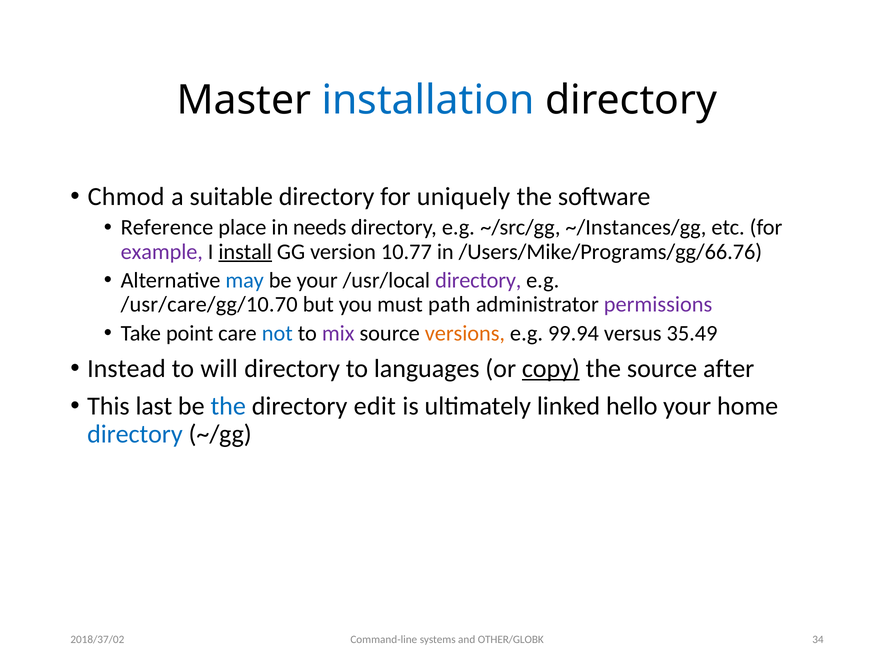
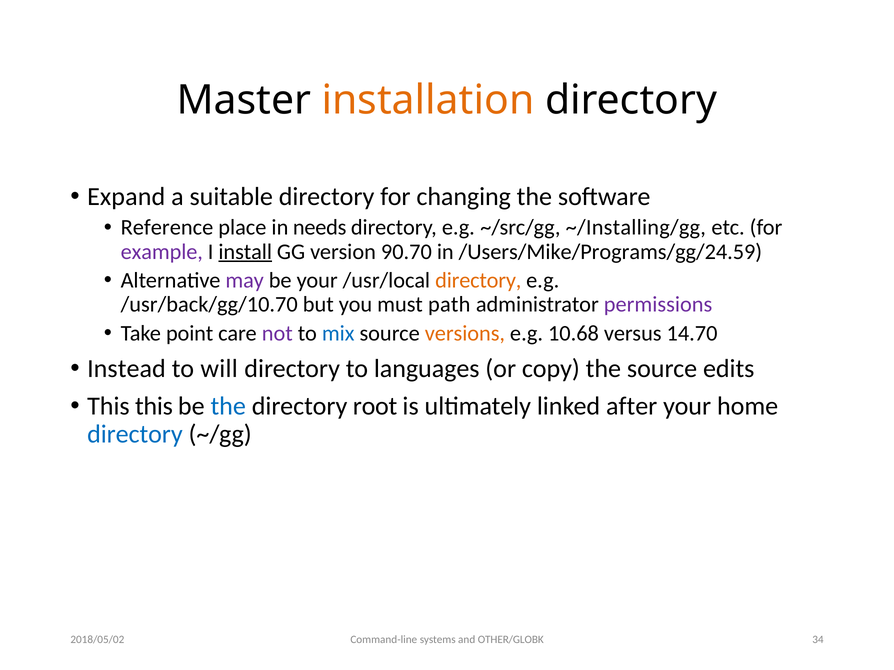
installation colour: blue -> orange
Chmod: Chmod -> Expand
uniquely: uniquely -> changing
~/Instances/gg: ~/Instances/gg -> ~/Installing/gg
10.77: 10.77 -> 90.70
/Users/Mike/Programs/gg/66.76: /Users/Mike/Programs/gg/66.76 -> /Users/Mike/Programs/gg/24.59
may colour: blue -> purple
directory at (478, 281) colour: purple -> orange
/usr/care/gg/10.70: /usr/care/gg/10.70 -> /usr/back/gg/10.70
not colour: blue -> purple
mix colour: purple -> blue
99.94: 99.94 -> 10.68
35.49: 35.49 -> 14.70
copy underline: present -> none
after: after -> edits
This last: last -> this
edit: edit -> root
hello: hello -> after
2018/37/02: 2018/37/02 -> 2018/05/02
